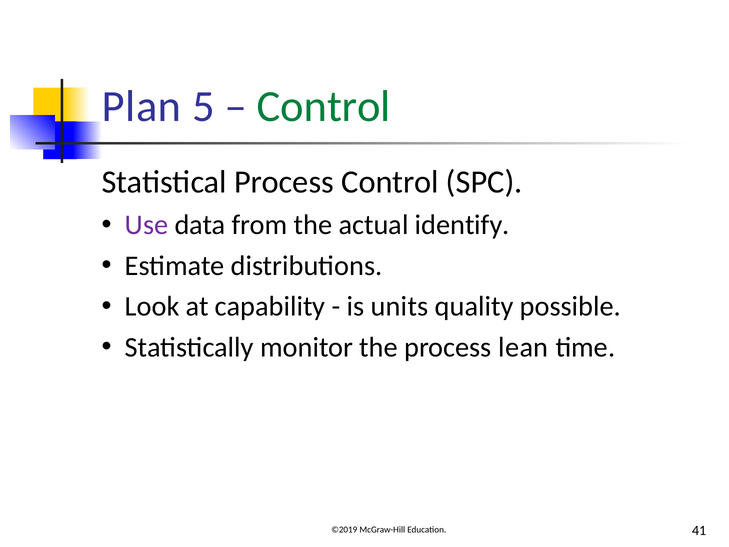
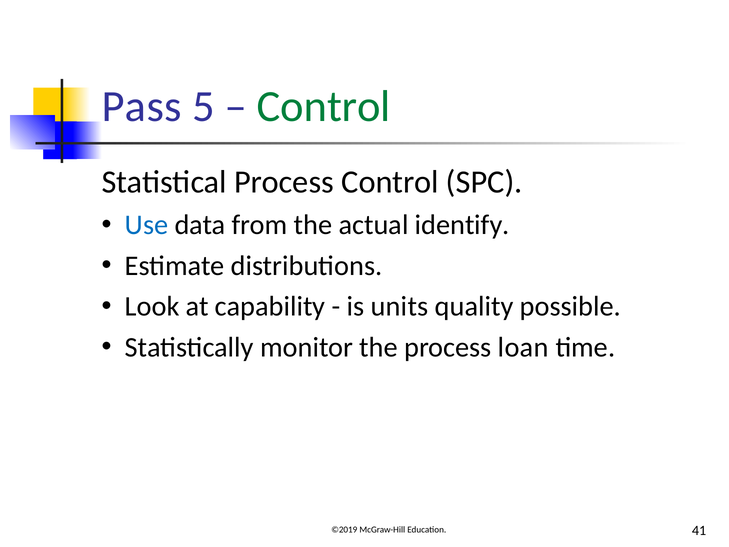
Plan: Plan -> Pass
Use colour: purple -> blue
lean: lean -> loan
